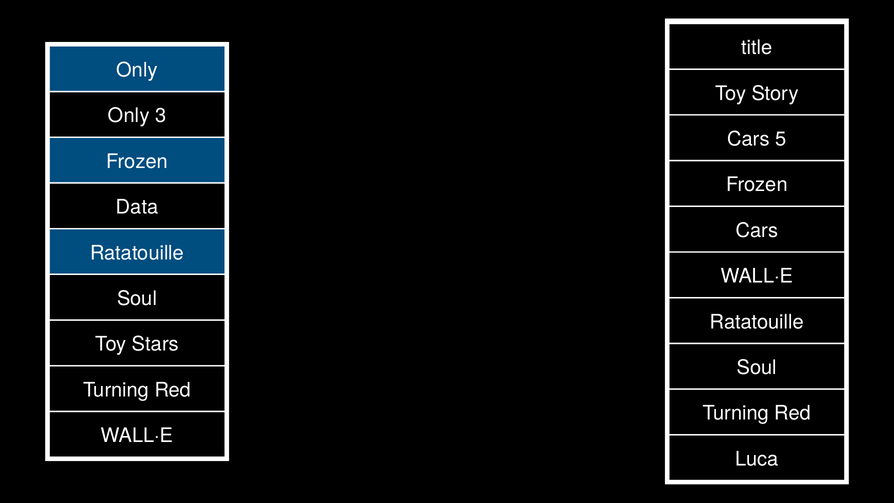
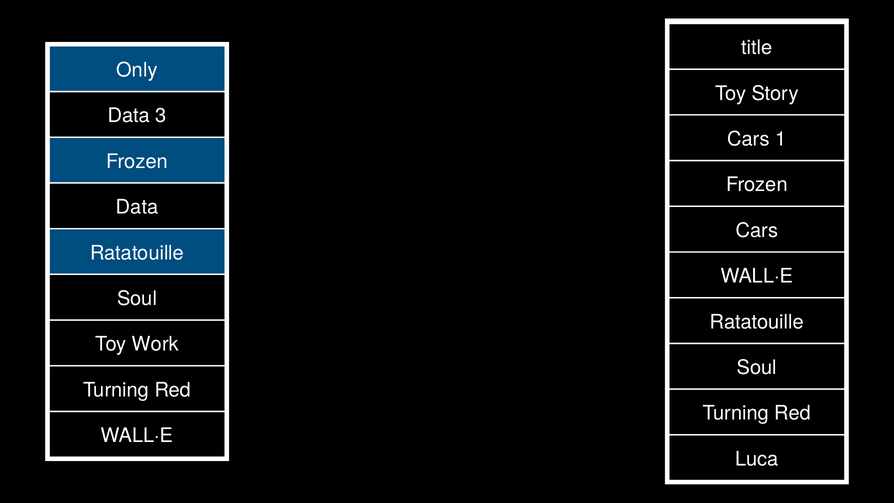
Only at (129, 116): Only -> Data
5: 5 -> 1
Stars: Stars -> Work
